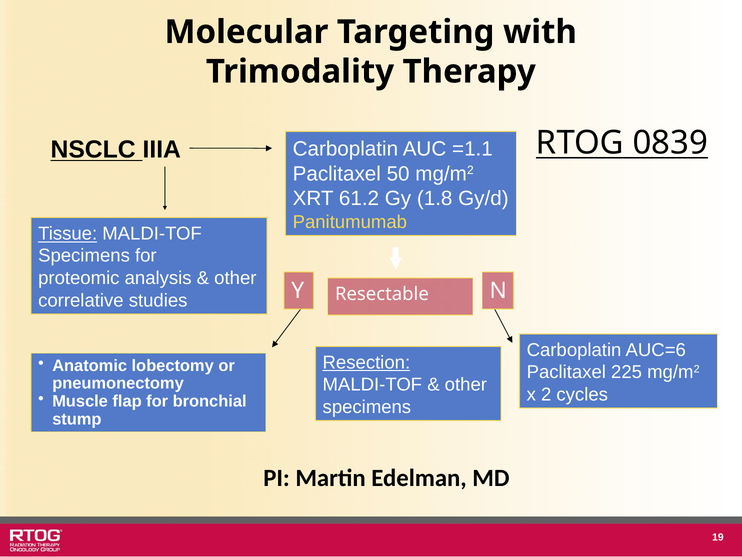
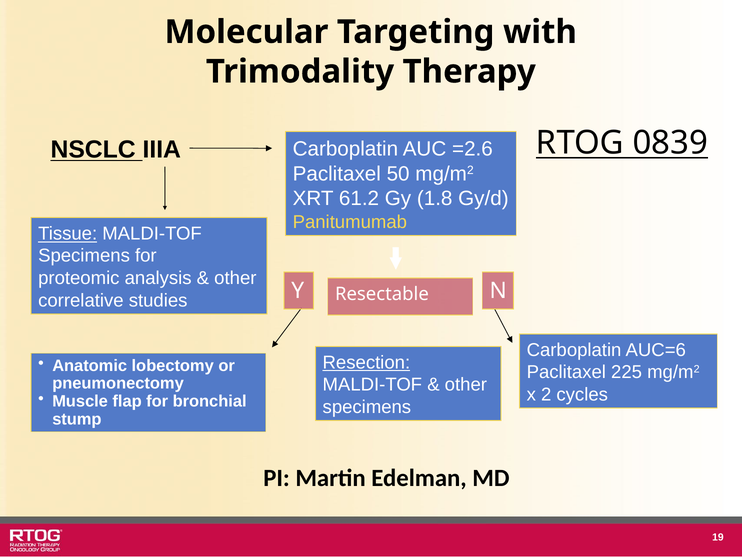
=1.1: =1.1 -> =2.6
